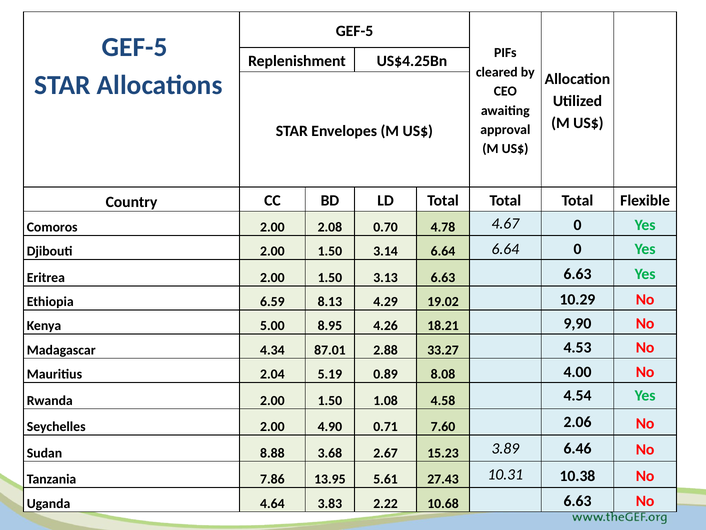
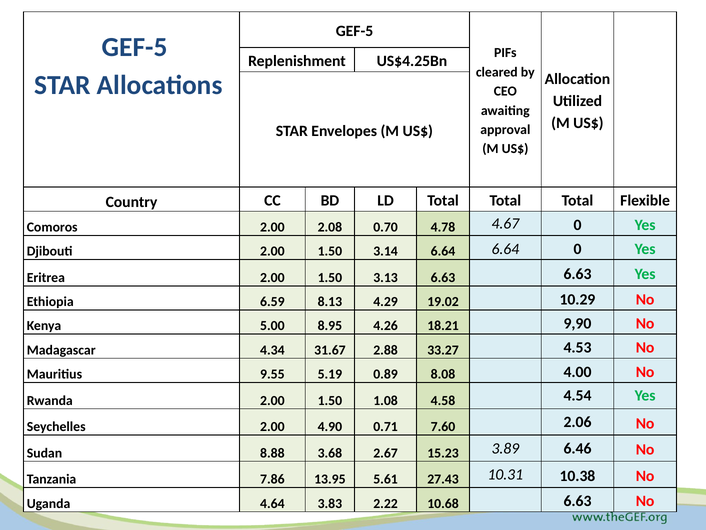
87.01: 87.01 -> 31.67
2.04: 2.04 -> 9.55
